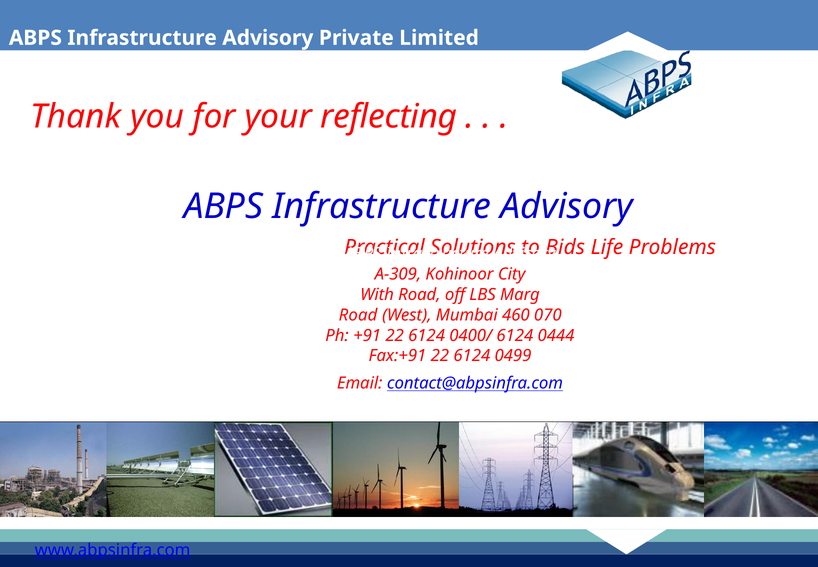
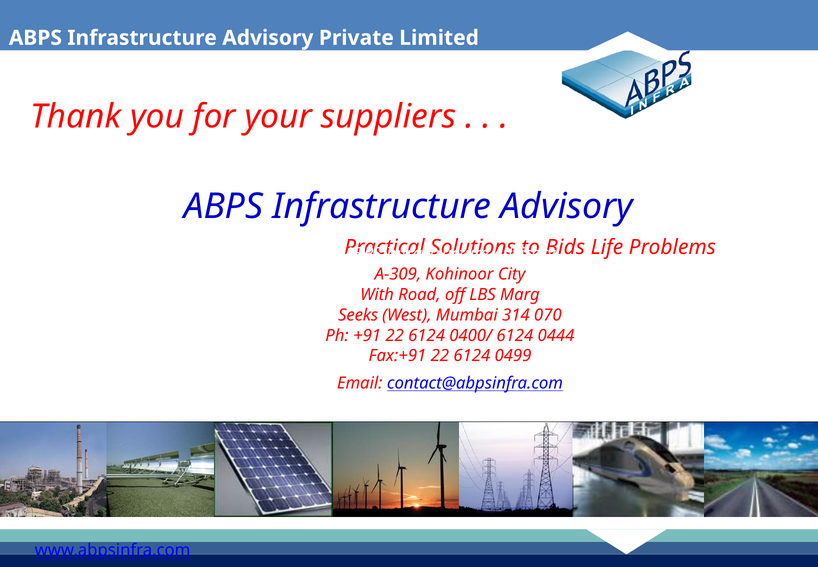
reflecting: reflecting -> suppliers
Road at (358, 315): Road -> Seeks
460: 460 -> 314
